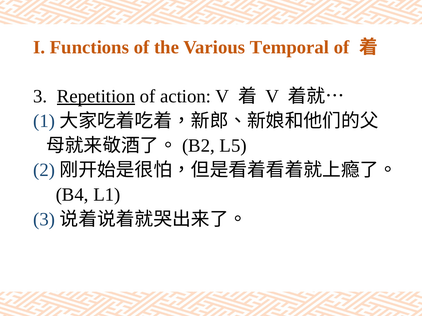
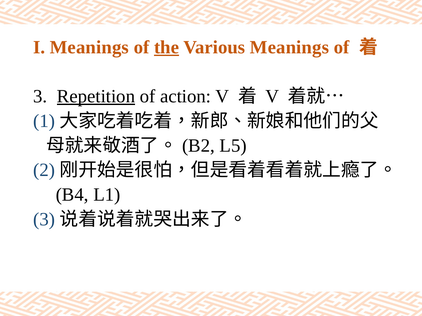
I Functions: Functions -> Meanings
the underline: none -> present
Various Temporal: Temporal -> Meanings
